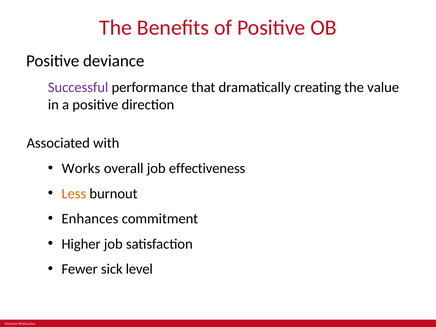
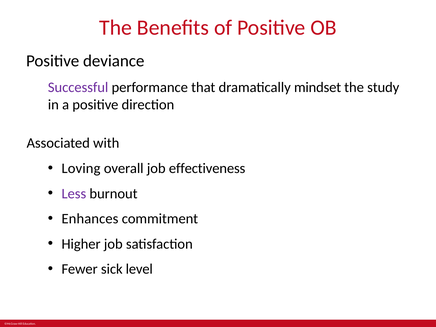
creating: creating -> mindset
value: value -> study
Works: Works -> Loving
Less colour: orange -> purple
